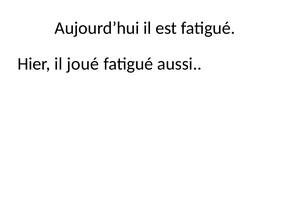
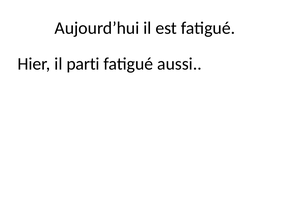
joué: joué -> parti
